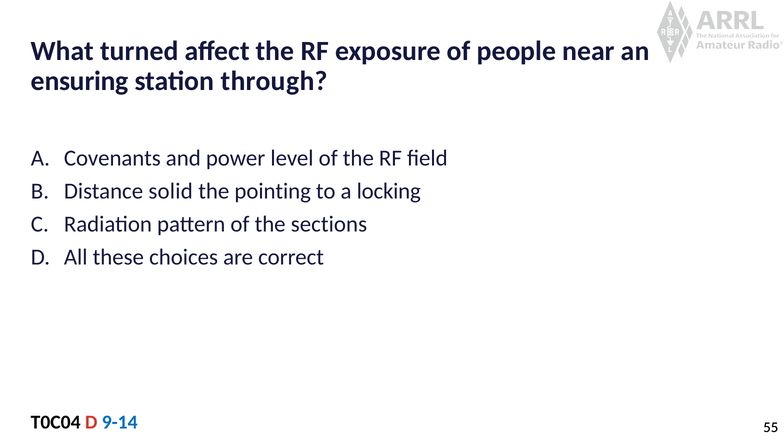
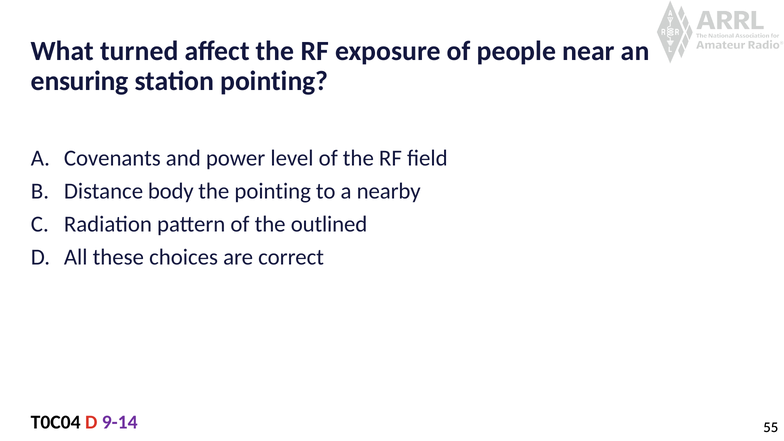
station through: through -> pointing
solid: solid -> body
locking: locking -> nearby
sections: sections -> outlined
9-14 colour: blue -> purple
